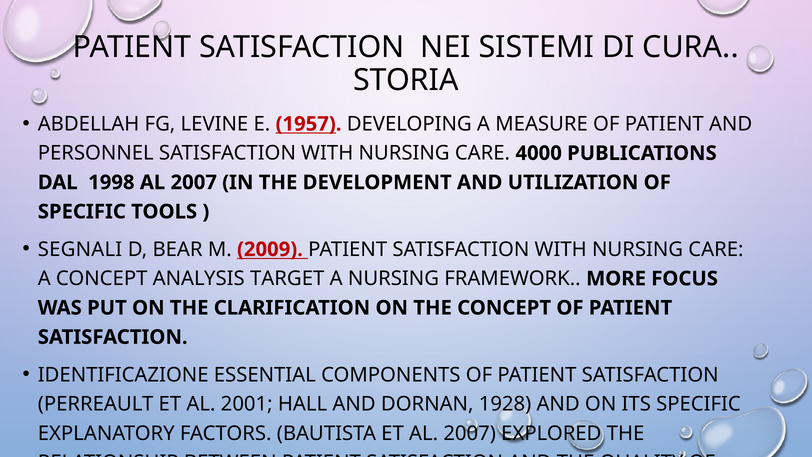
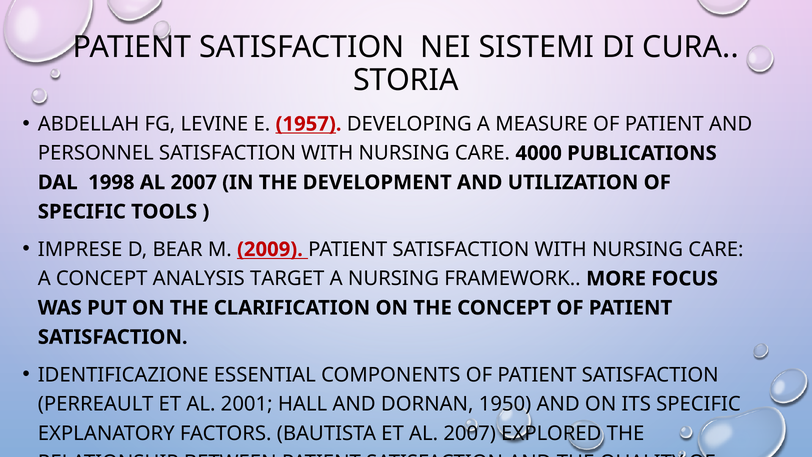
SEGNALI: SEGNALI -> IMPRESE
1928: 1928 -> 1950
